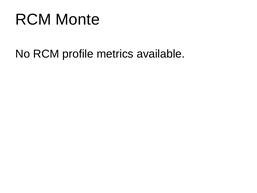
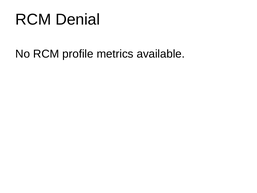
Monte: Monte -> Denial
